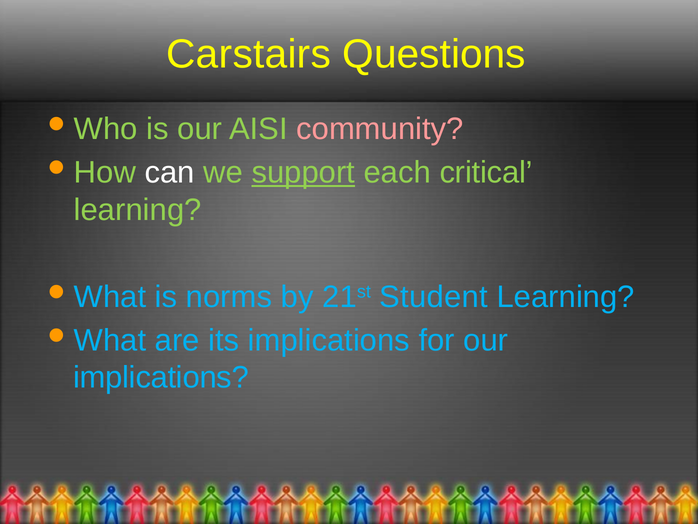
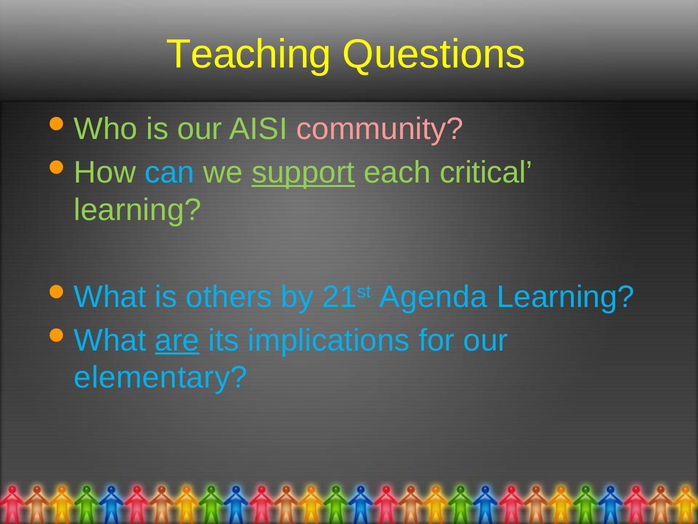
Carstairs: Carstairs -> Teaching
can colour: white -> light blue
norms: norms -> others
Student: Student -> Agenda
are underline: none -> present
implications at (161, 377): implications -> elementary
